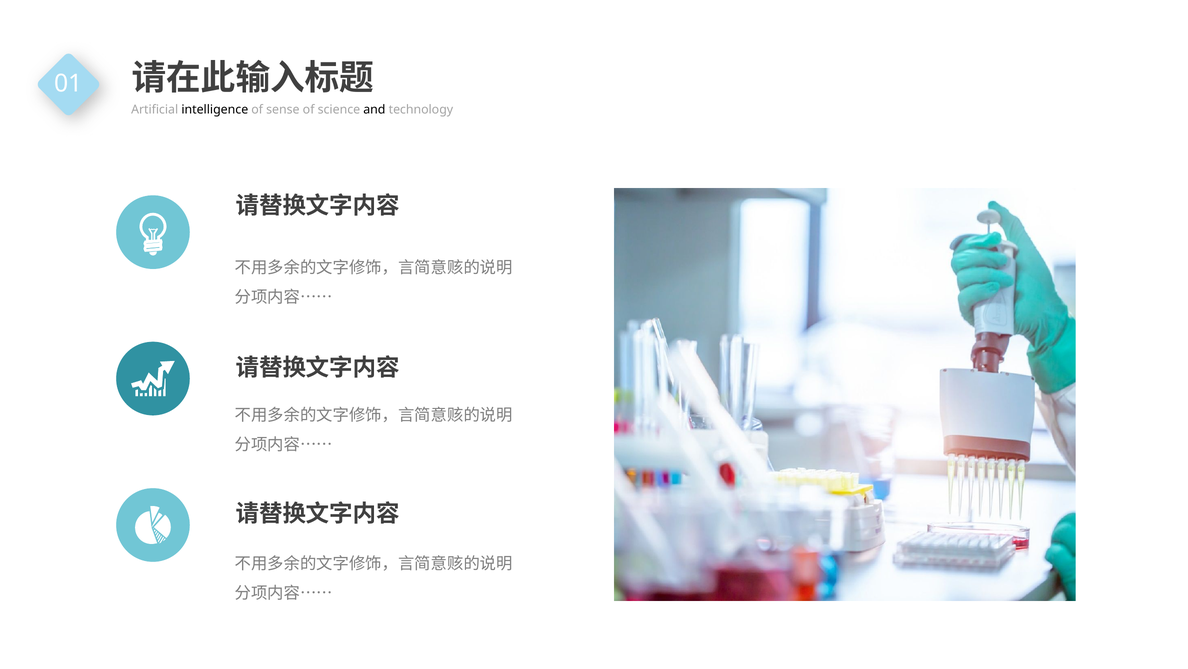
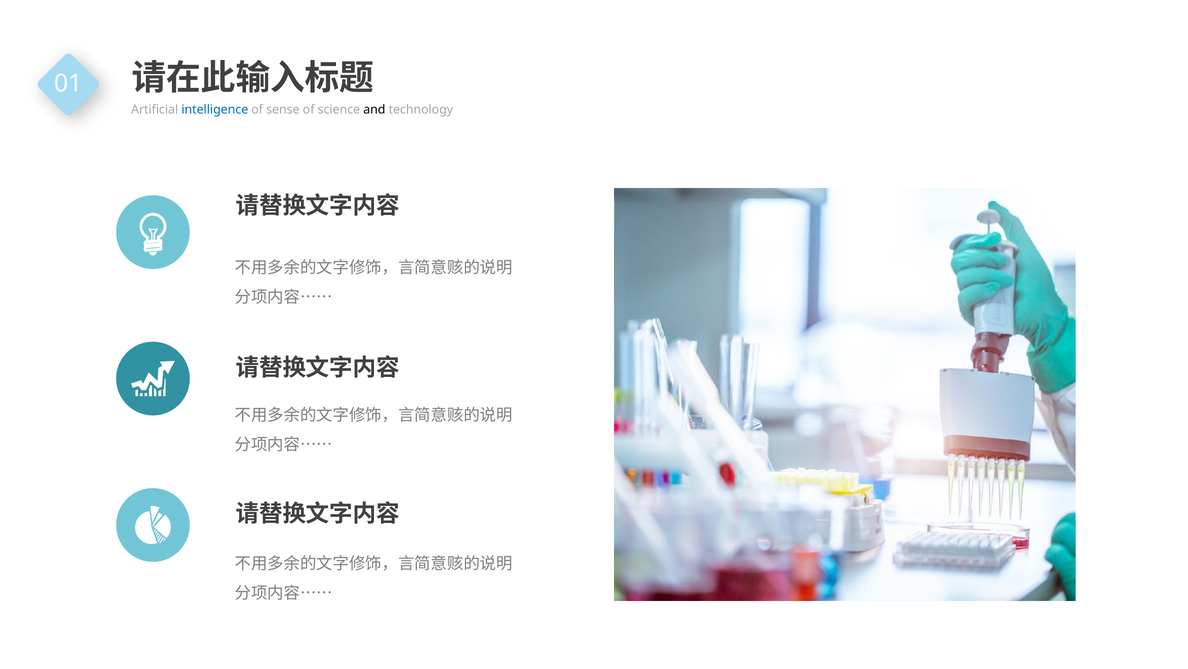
intelligence colour: black -> blue
